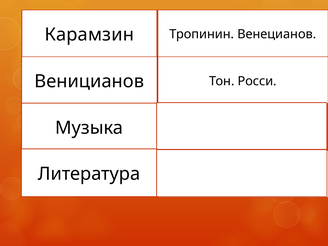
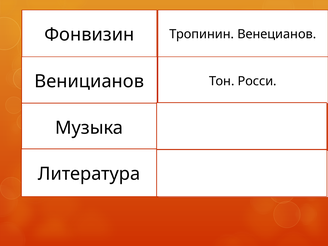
Карамзин: Карамзин -> Фонвизин
